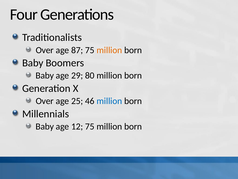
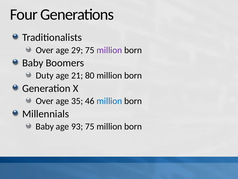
87: 87 -> 29
million at (109, 50) colour: orange -> purple
Baby at (45, 75): Baby -> Duty
29: 29 -> 21
25: 25 -> 35
12: 12 -> 93
